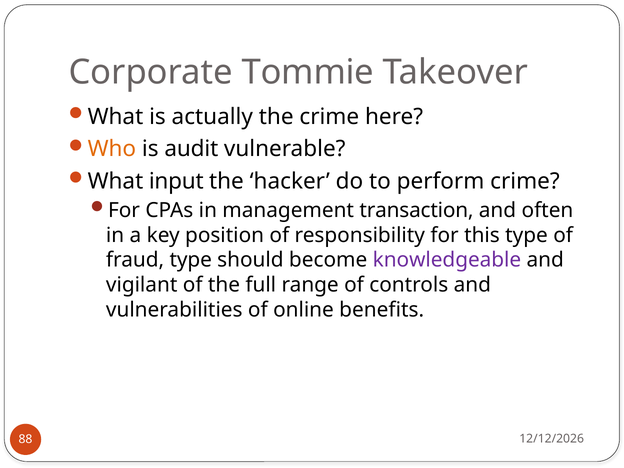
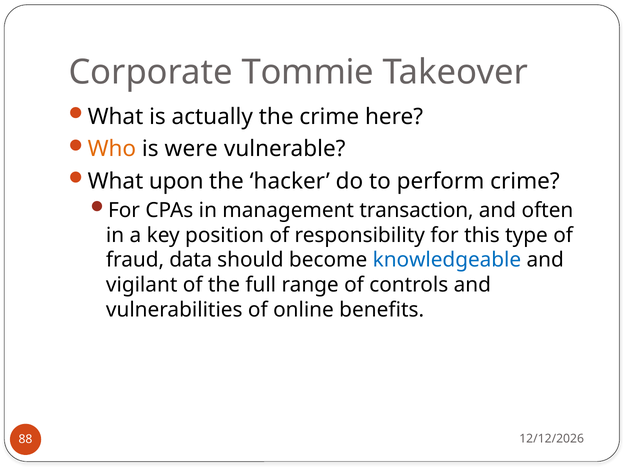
audit: audit -> were
input: input -> upon
fraud type: type -> data
knowledgeable colour: purple -> blue
